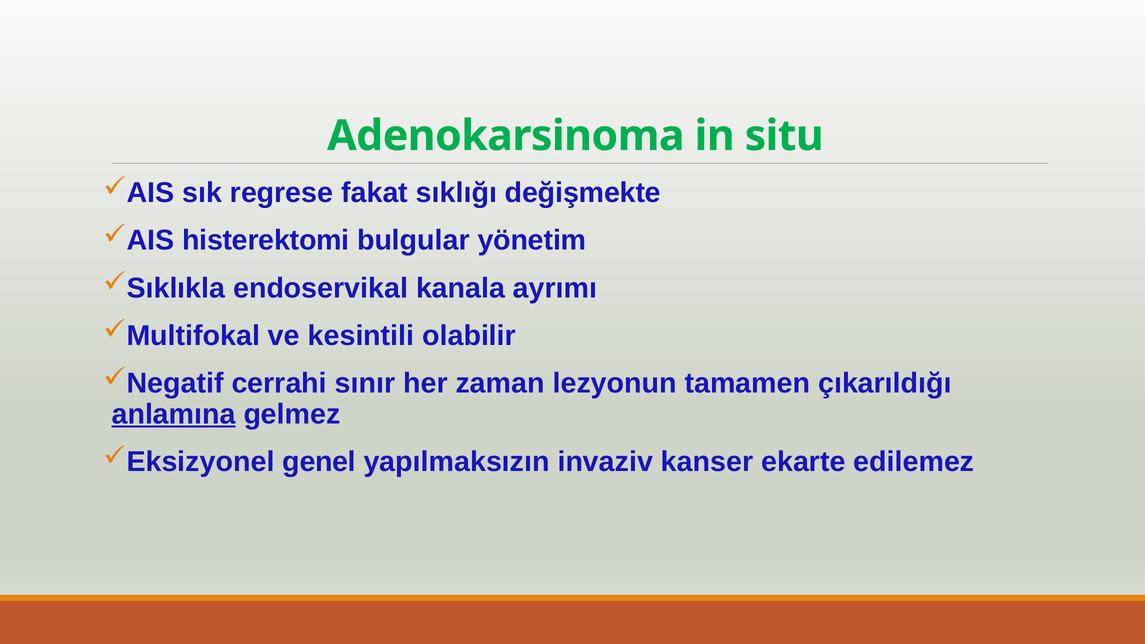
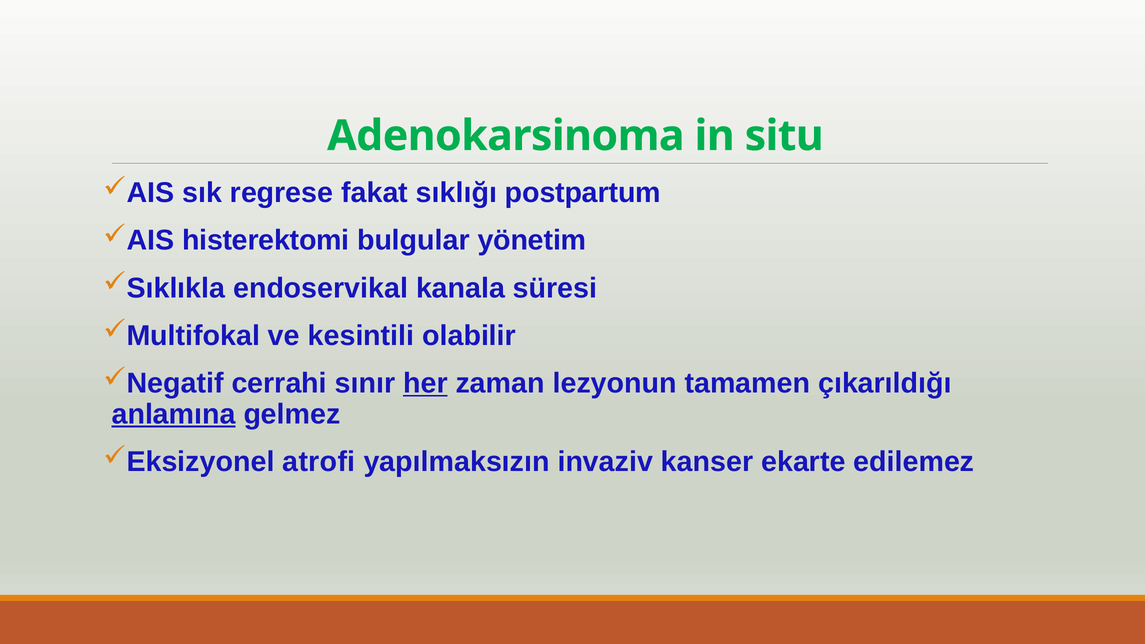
değişmekte: değişmekte -> postpartum
ayrımı: ayrımı -> süresi
her underline: none -> present
genel: genel -> atrofi
